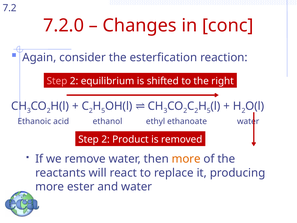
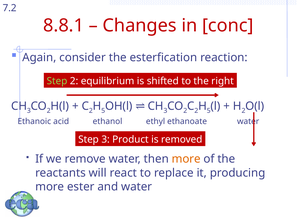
7.2.0: 7.2.0 -> 8.8.1
Step at (57, 81) colour: pink -> light green
2 at (106, 139): 2 -> 3
